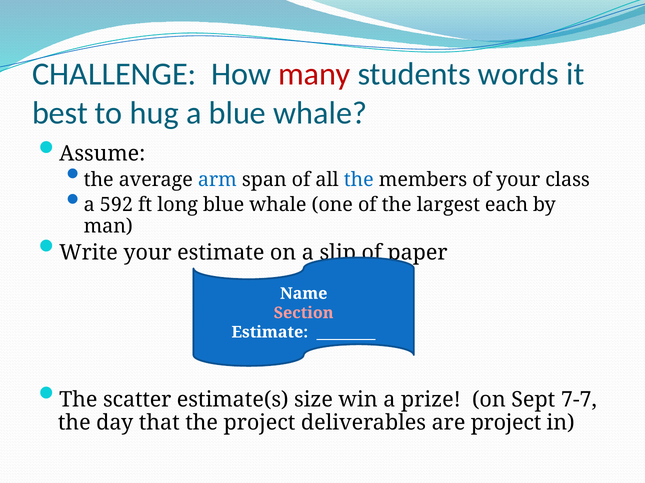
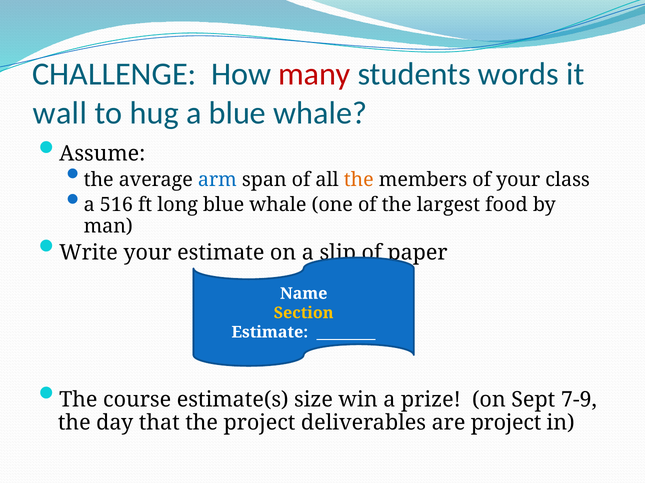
best: best -> wall
the at (359, 180) colour: blue -> orange
592: 592 -> 516
each: each -> food
Section colour: pink -> yellow
scatter: scatter -> course
7-7: 7-7 -> 7-9
